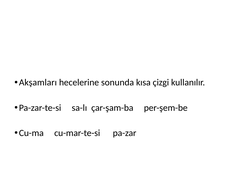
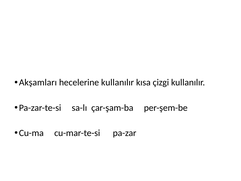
hecelerine sonunda: sonunda -> kullanılır
